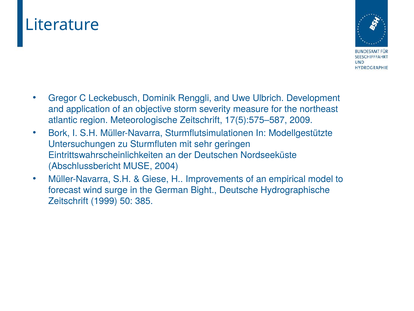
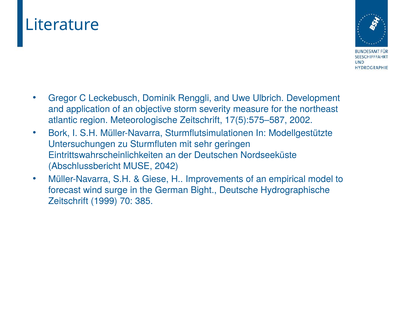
2009: 2009 -> 2002
2004: 2004 -> 2042
50: 50 -> 70
